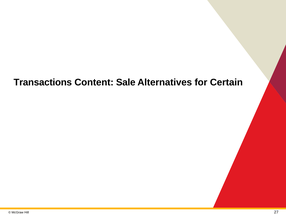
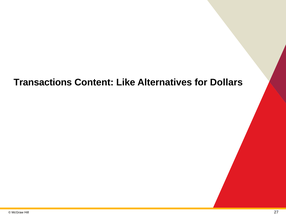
Sale: Sale -> Like
Certain: Certain -> Dollars
